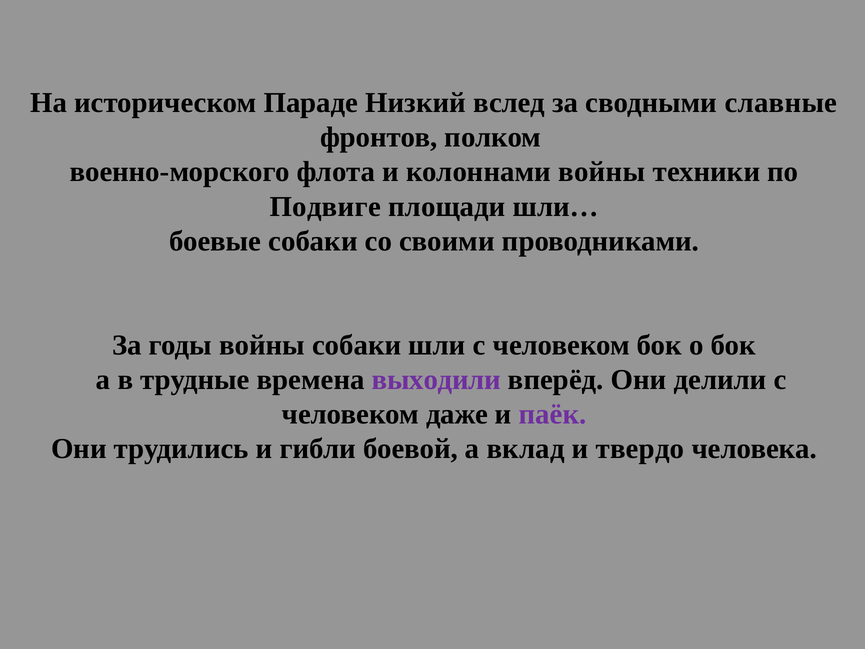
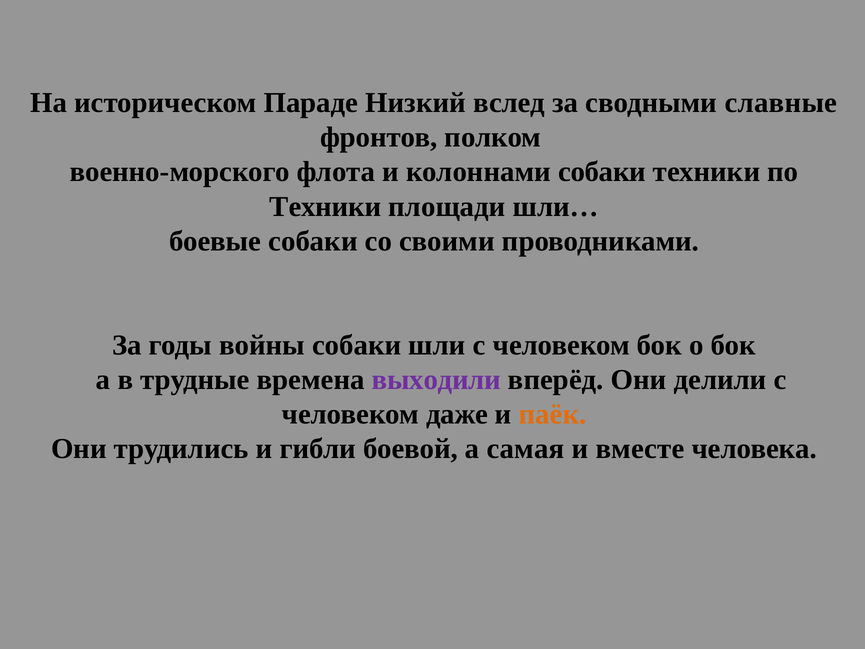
колоннами войны: войны -> собаки
Подвиге at (325, 206): Подвиге -> Техники
паёк colour: purple -> orange
вклад: вклад -> самая
твердо: твердо -> вместе
